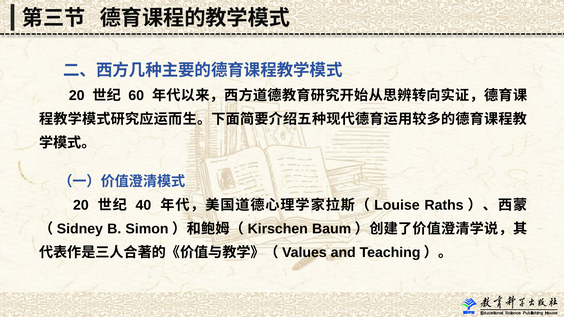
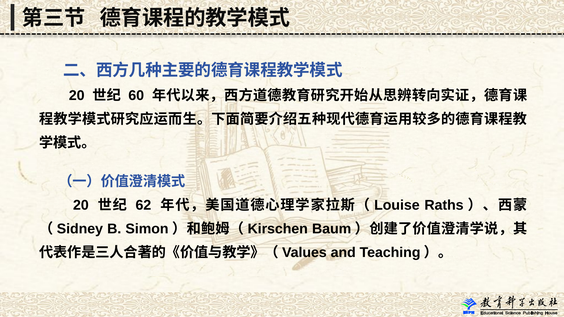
40: 40 -> 62
